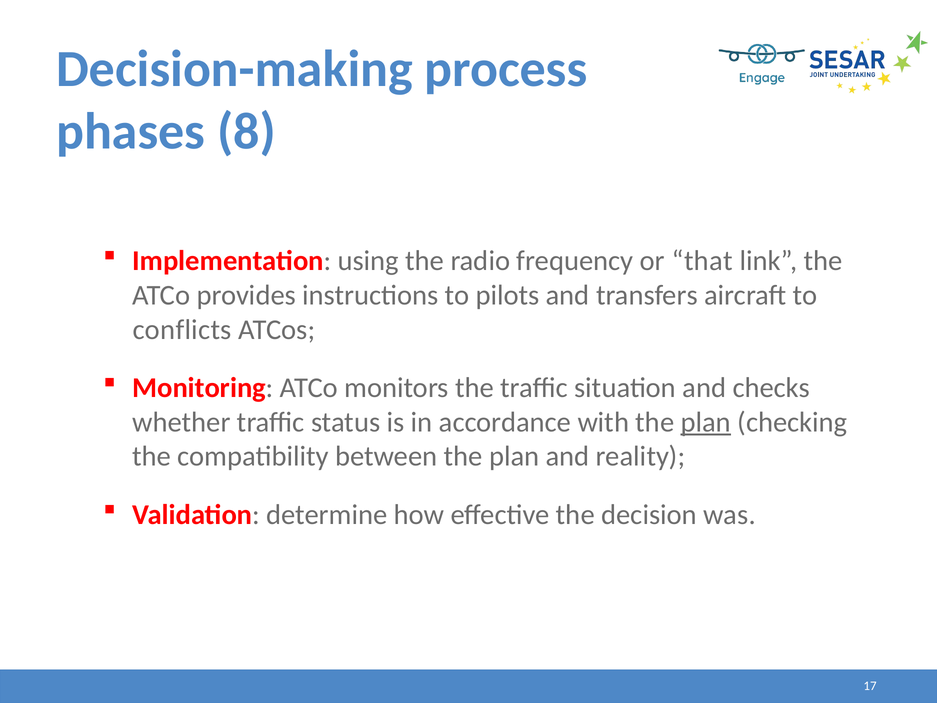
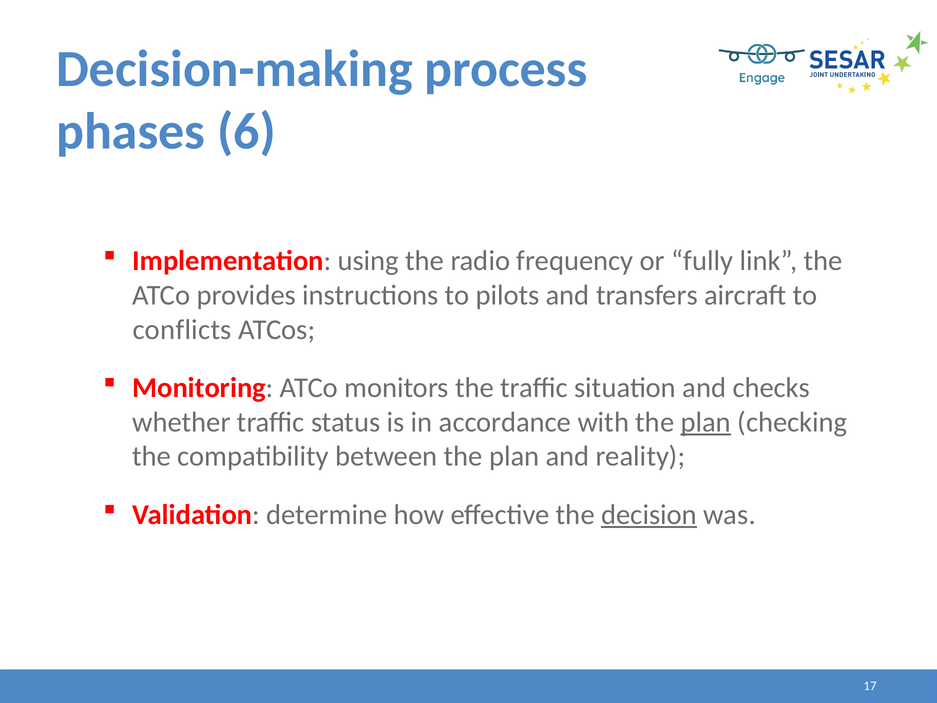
8: 8 -> 6
that: that -> fully
decision underline: none -> present
